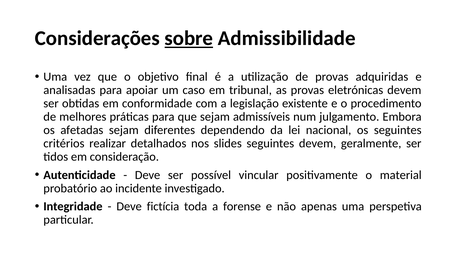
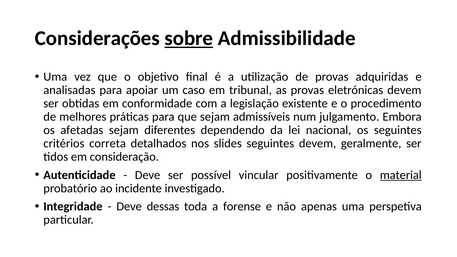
realizar: realizar -> correta
material underline: none -> present
fictícia: fictícia -> dessas
